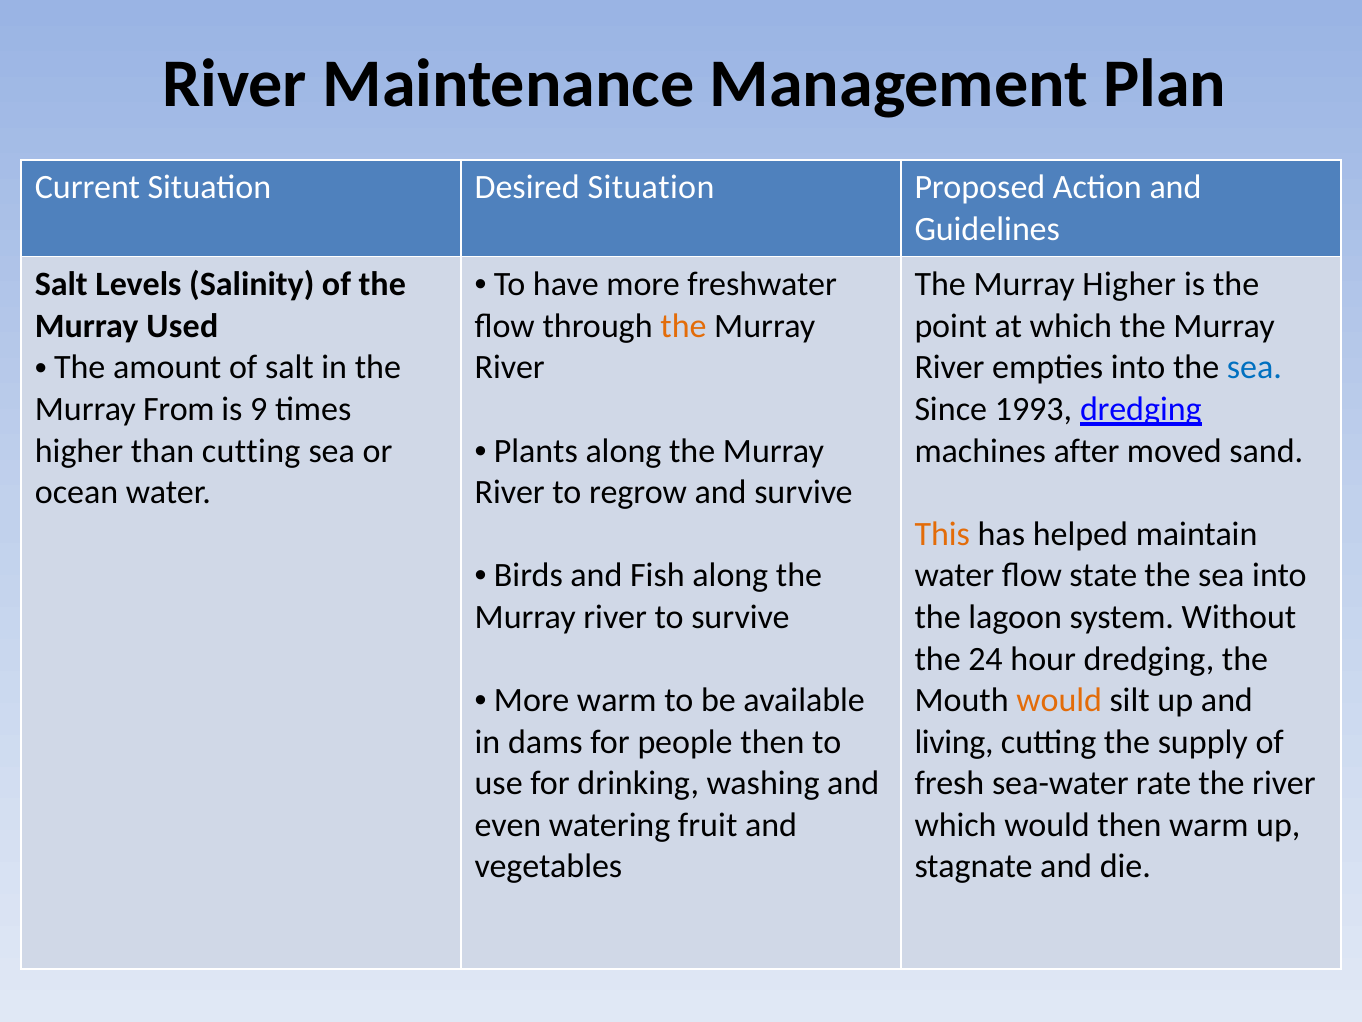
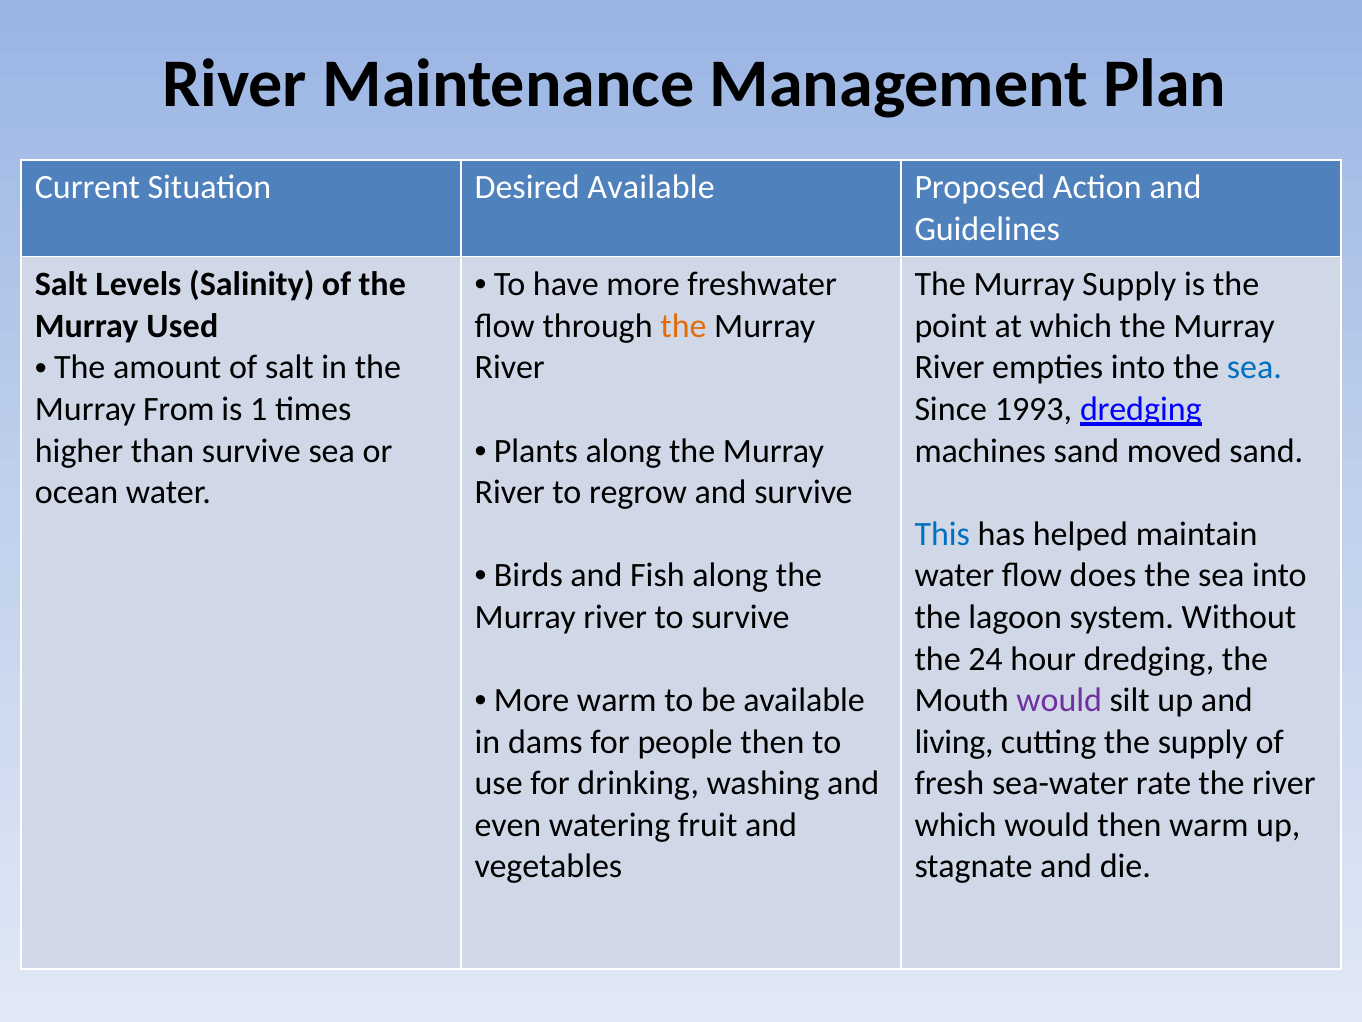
Desired Situation: Situation -> Available
Murray Higher: Higher -> Supply
9: 9 -> 1
than cutting: cutting -> survive
machines after: after -> sand
This colour: orange -> blue
state: state -> does
would at (1059, 700) colour: orange -> purple
